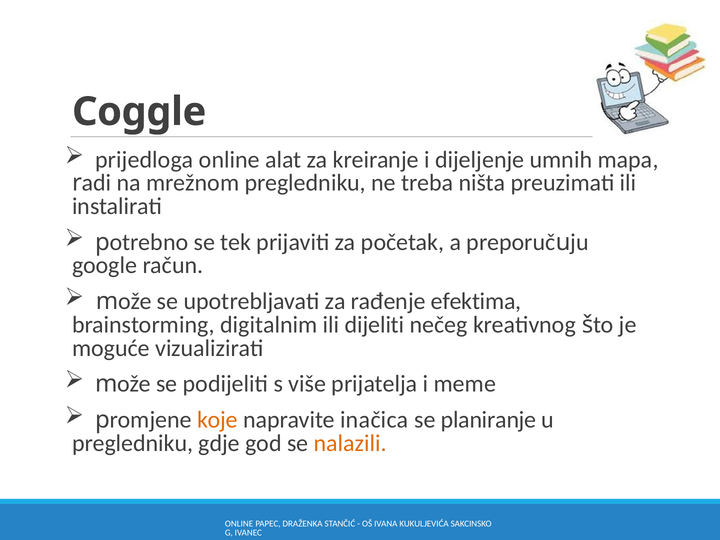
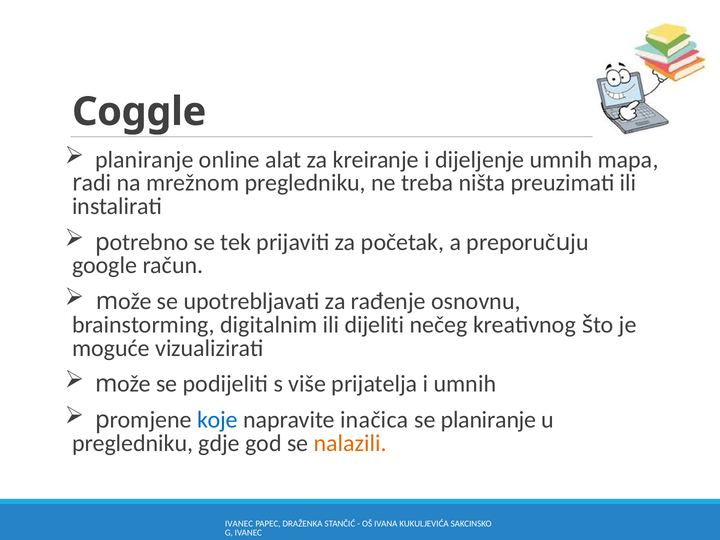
prijedloga at (144, 160): prijedloga -> planiranje
efektima: efektima -> osnovnu
i meme: meme -> umnih
koje colour: orange -> blue
ONLINE at (239, 524): ONLINE -> IVANEC
